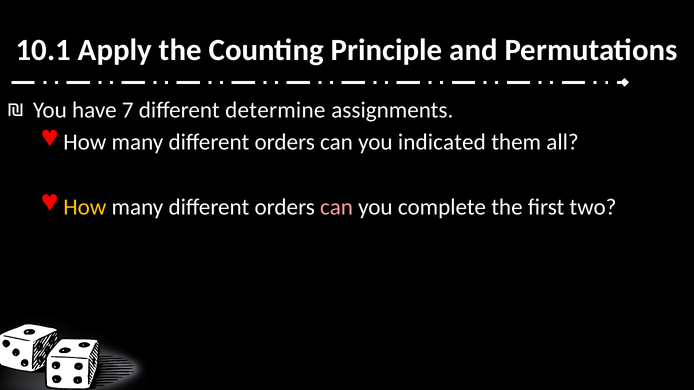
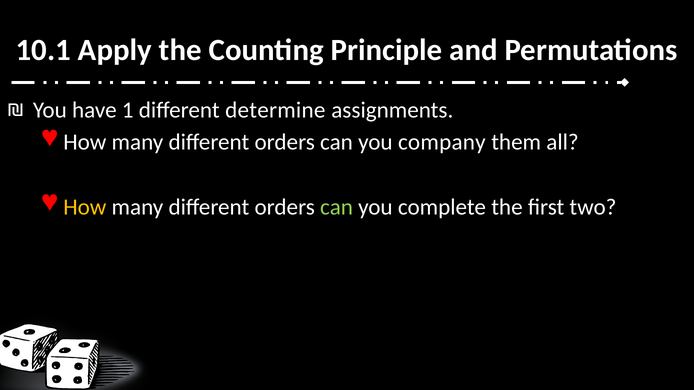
7: 7 -> 1
indicated: indicated -> company
can at (337, 207) colour: pink -> light green
